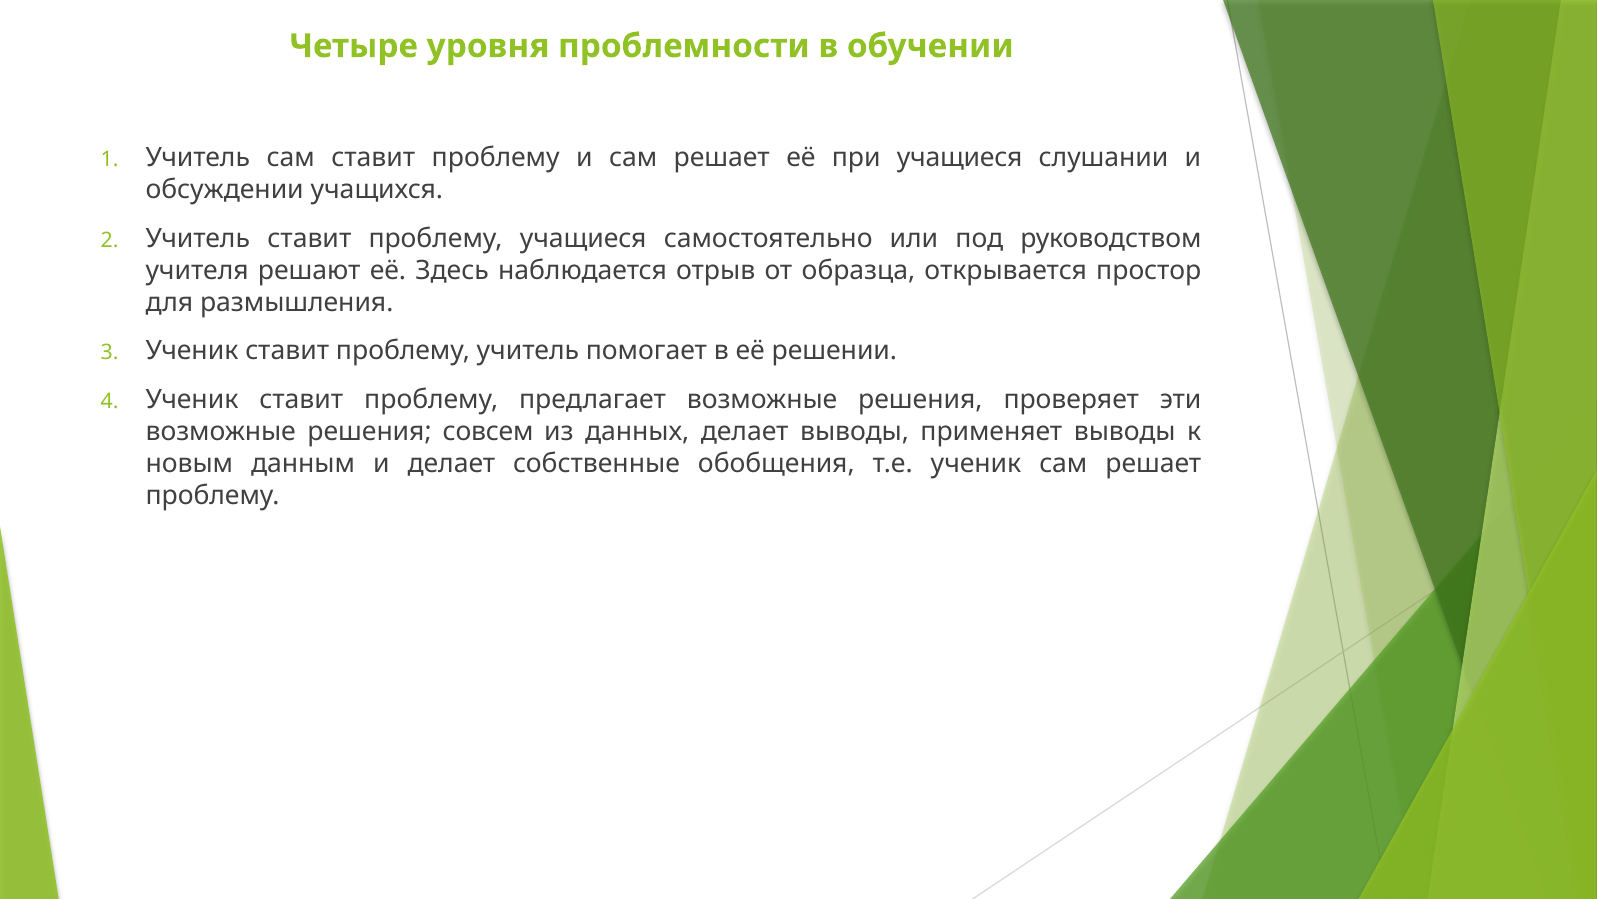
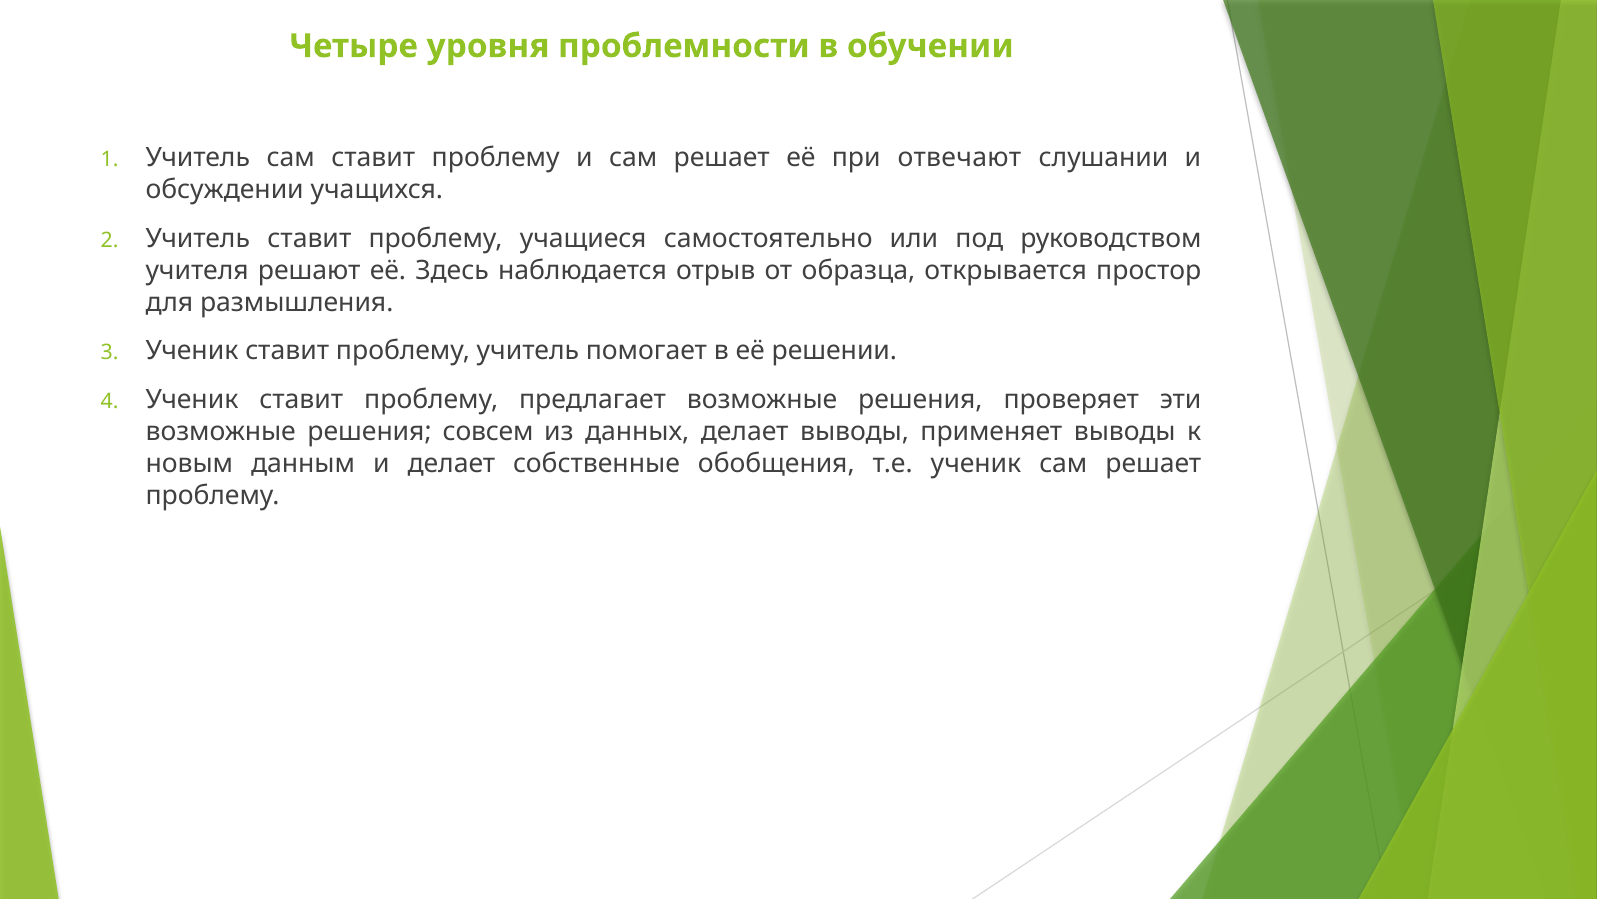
при учащиеся: учащиеся -> отвечают
